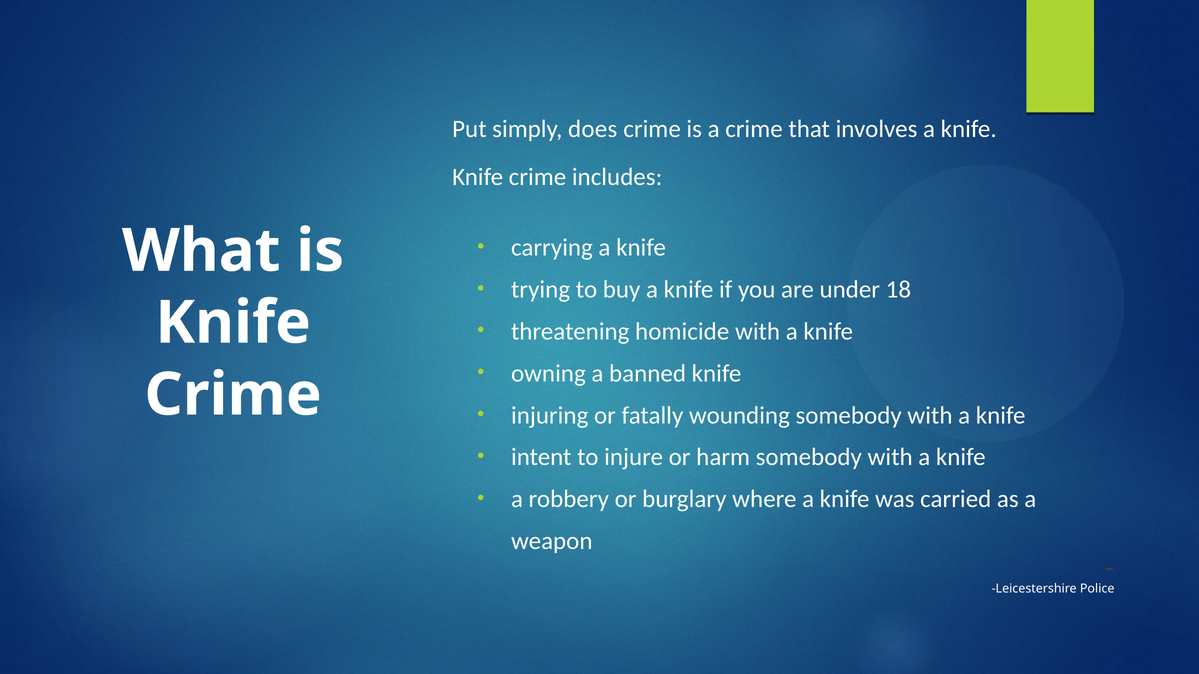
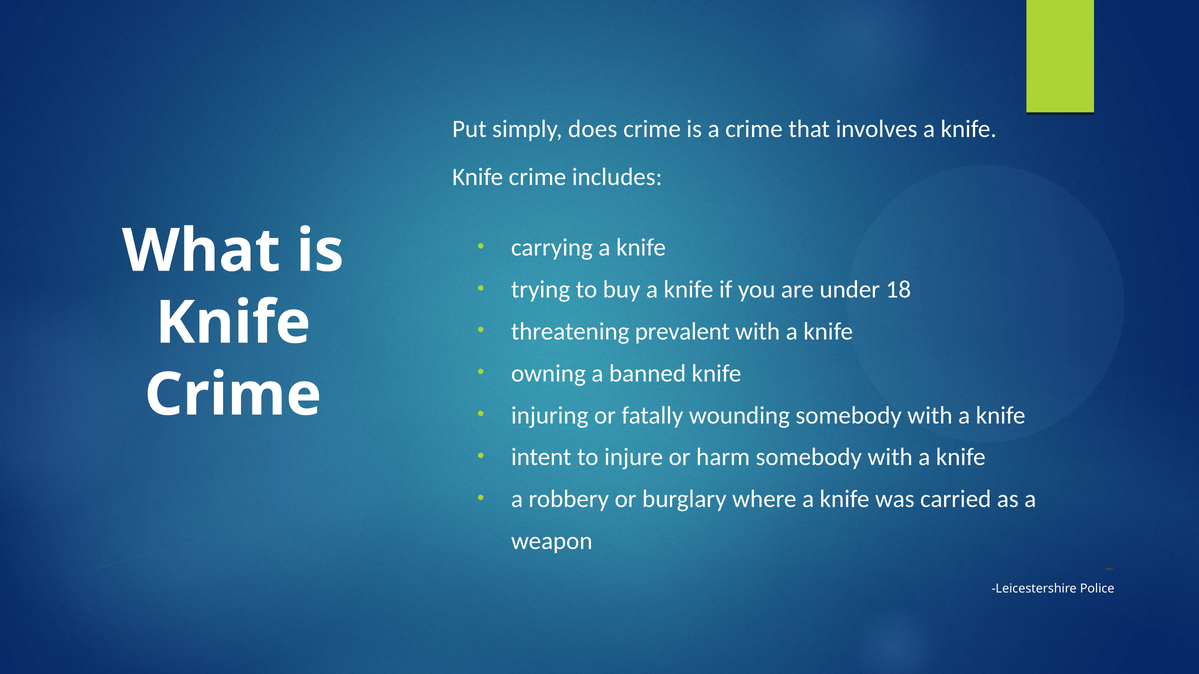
homicide: homicide -> prevalent
